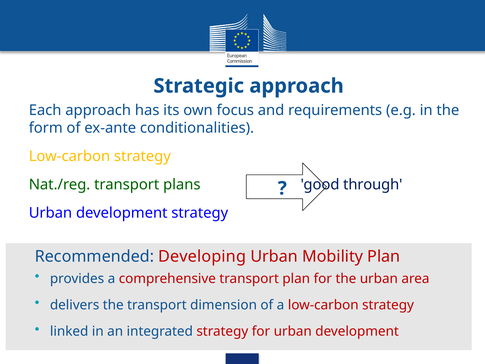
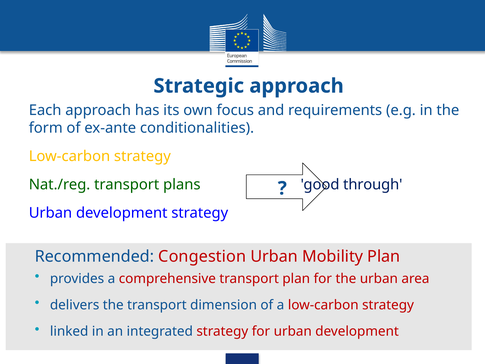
Developing: Developing -> Congestion
